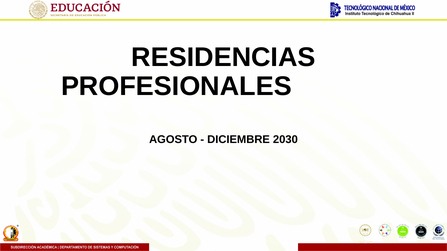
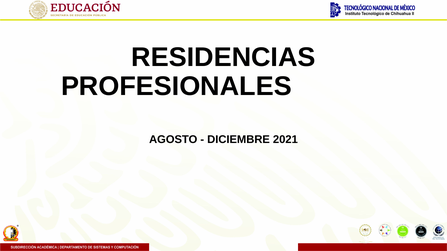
2030: 2030 -> 2021
